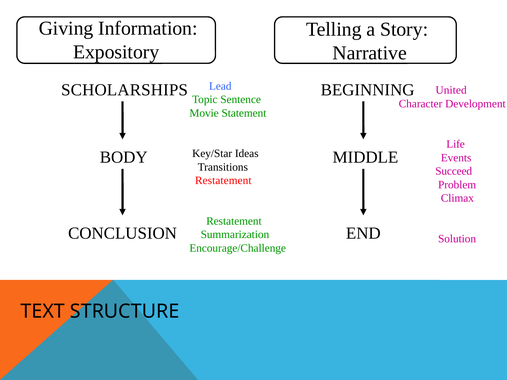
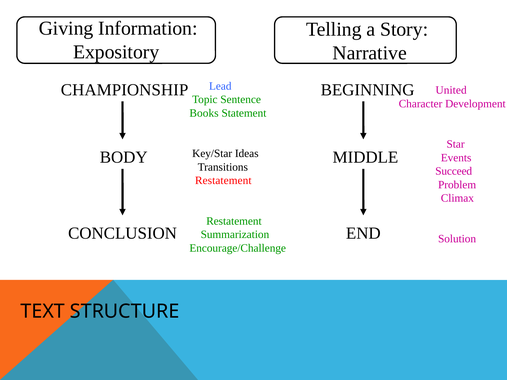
SCHOLARSHIPS: SCHOLARSHIPS -> CHAMPIONSHIP
Movie: Movie -> Books
Life: Life -> Star
